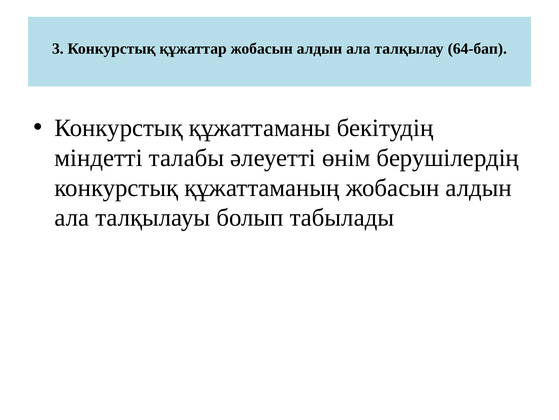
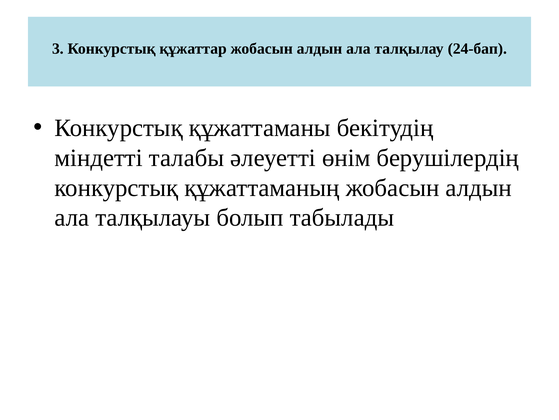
64-бап: 64-бап -> 24-бап
